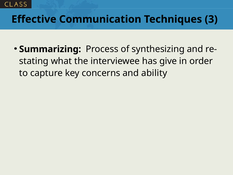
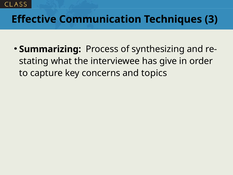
ability: ability -> topics
